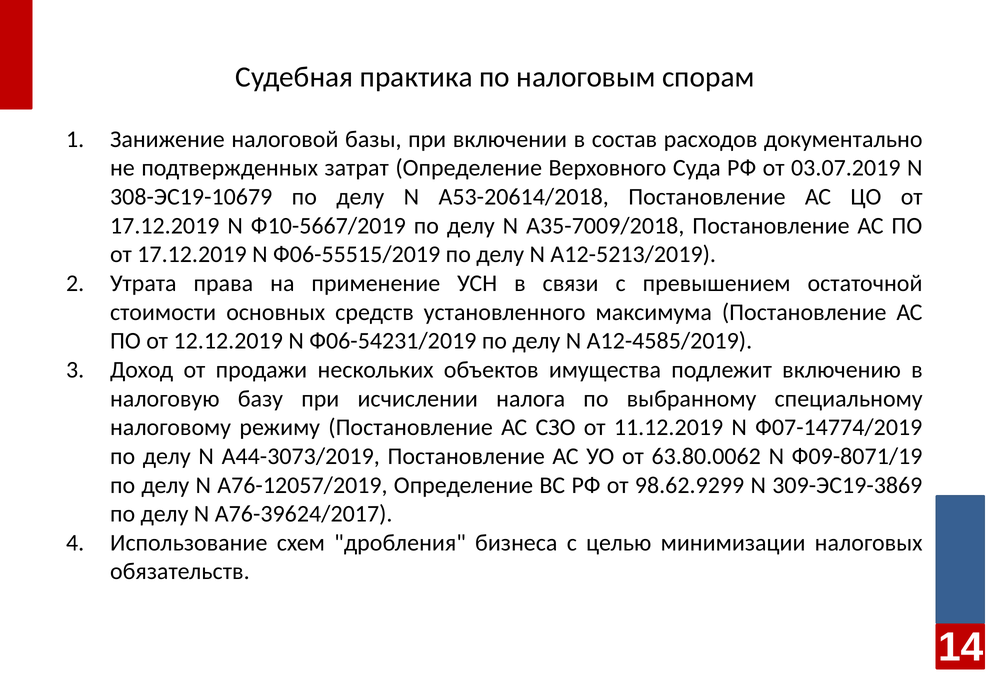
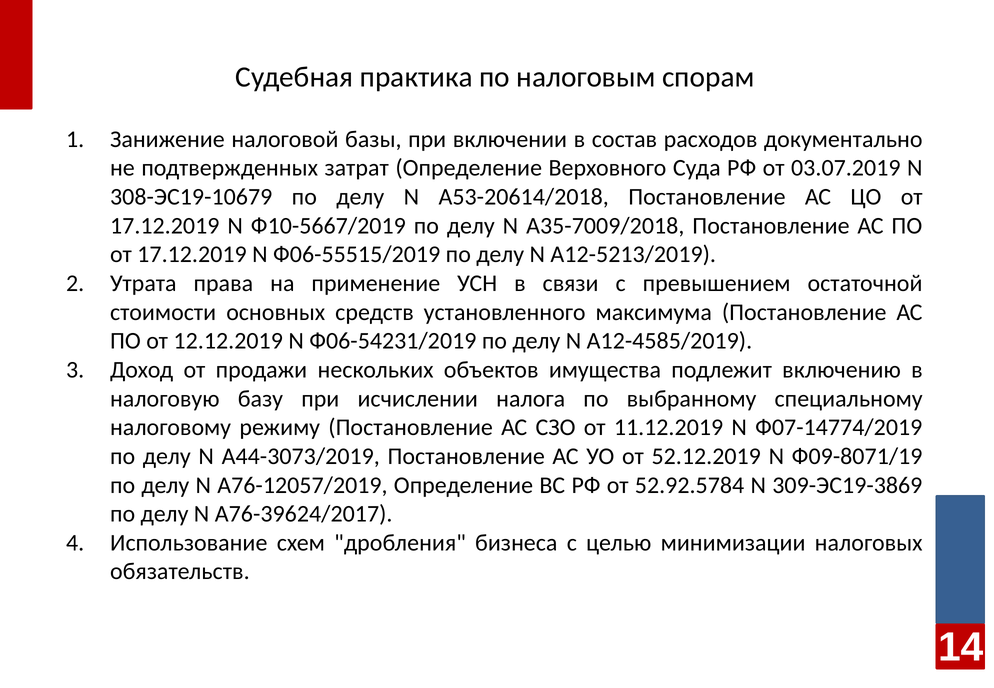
63.80.0062: 63.80.0062 -> 52.12.2019
98.62.9299: 98.62.9299 -> 52.92.5784
